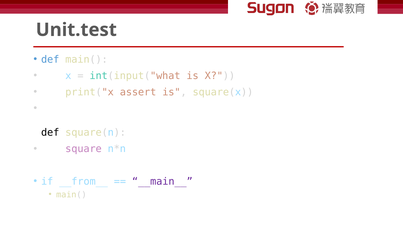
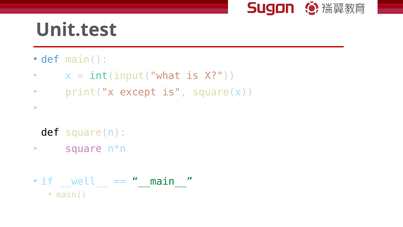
assert: assert -> except
__from__: __from__ -> __well__
__main__ colour: purple -> green
